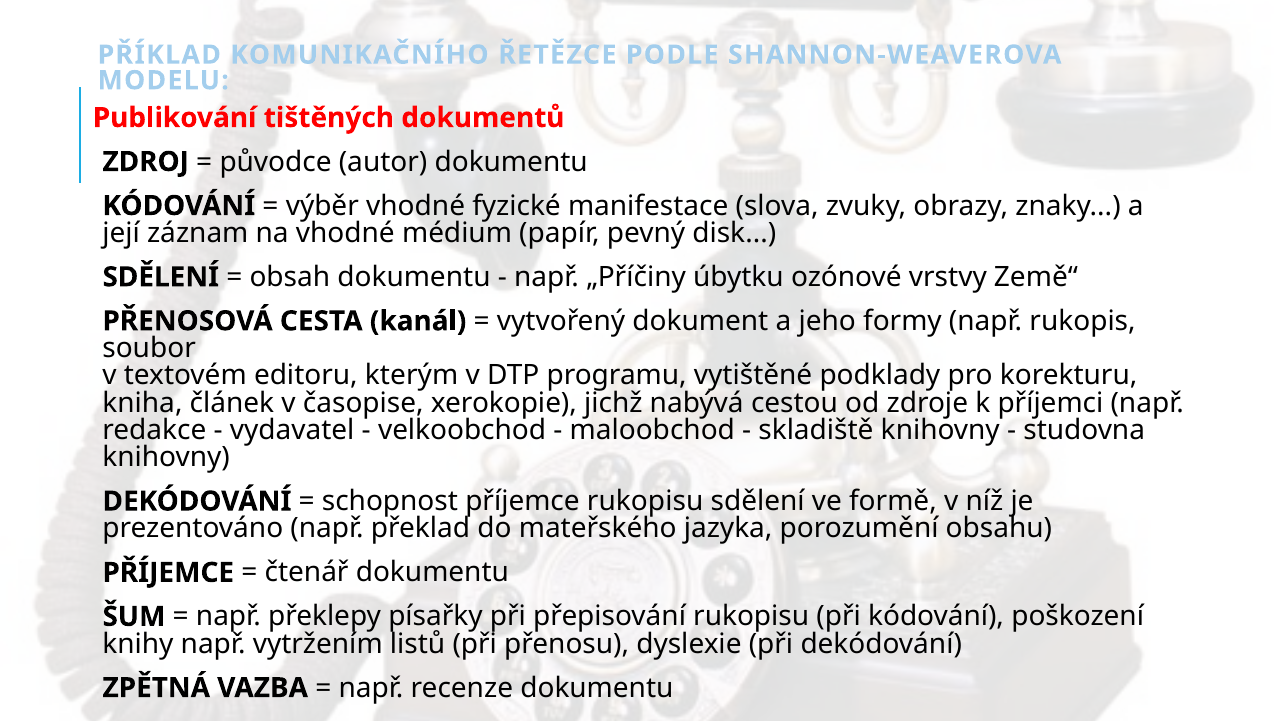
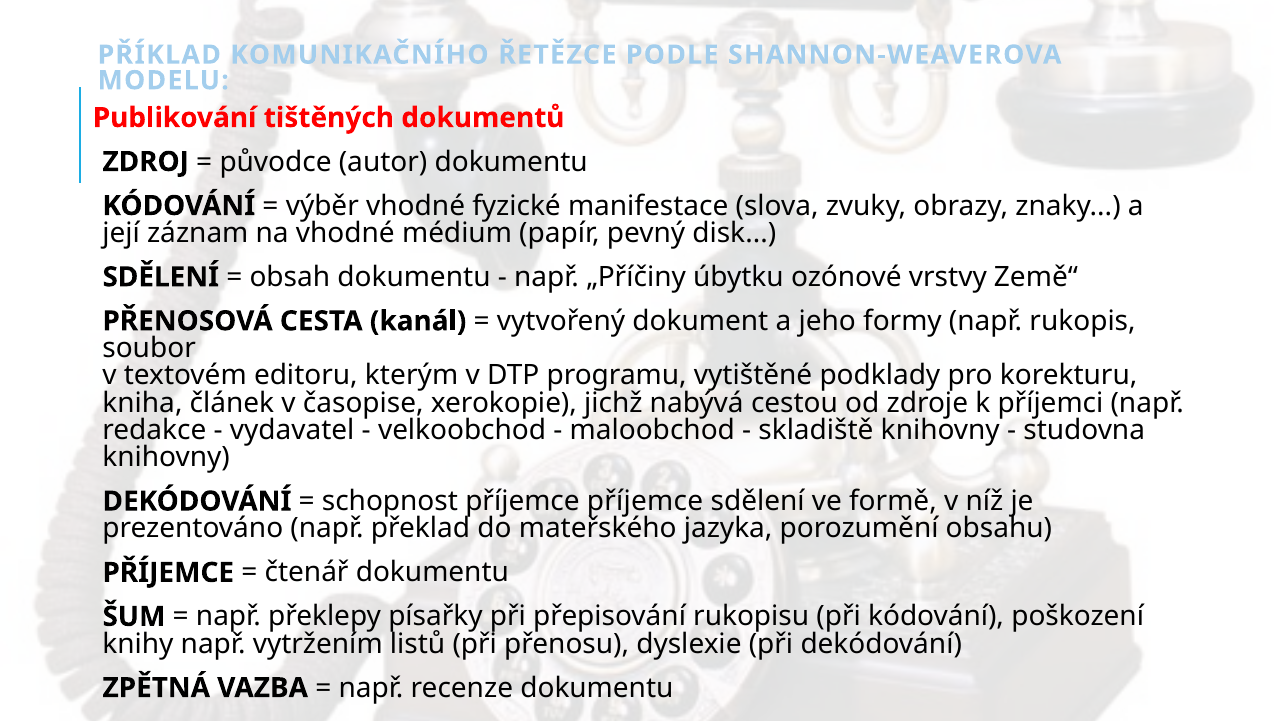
příjemce rukopisu: rukopisu -> příjemce
